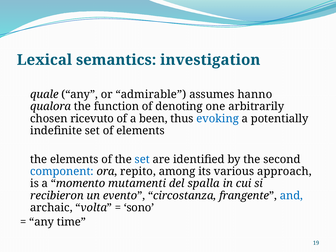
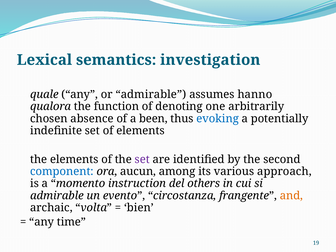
ricevuto: ricevuto -> absence
set at (142, 159) colour: blue -> purple
repito: repito -> aucun
mutamenti: mutamenti -> instruction
spalla: spalla -> others
recibieron at (57, 196): recibieron -> admirable
and colour: blue -> orange
sono: sono -> bien
